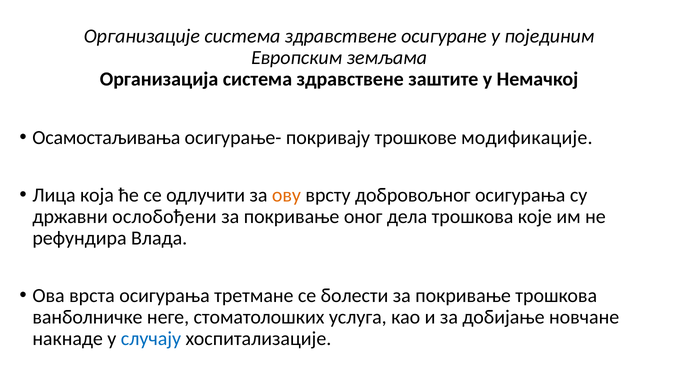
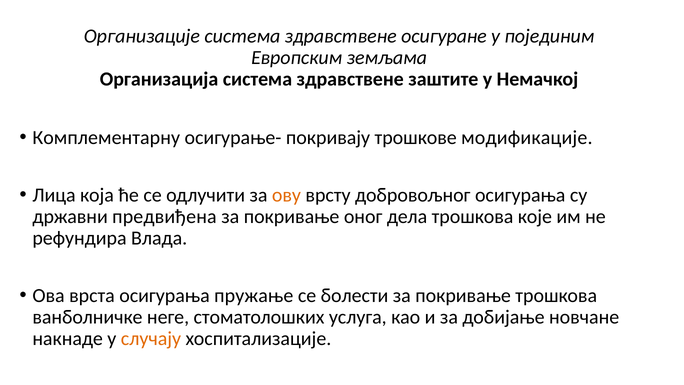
Осамостаљивања: Осамостаљивања -> Комплементарну
ослобођени: ослобођени -> предвиђена
третмане: третмане -> пружање
случају colour: blue -> orange
